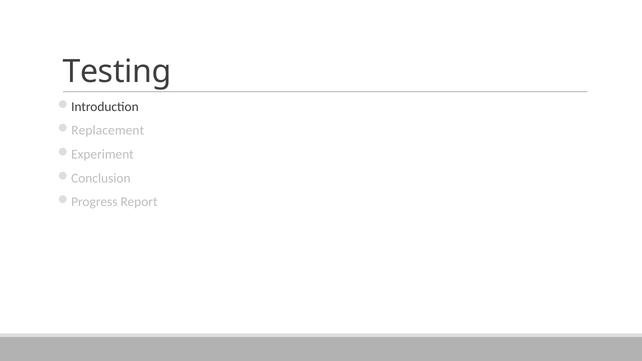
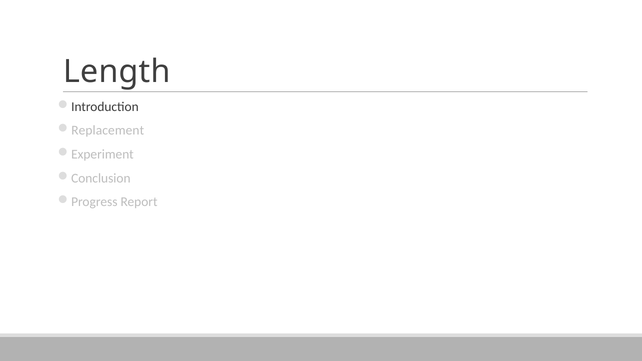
Testing: Testing -> Length
